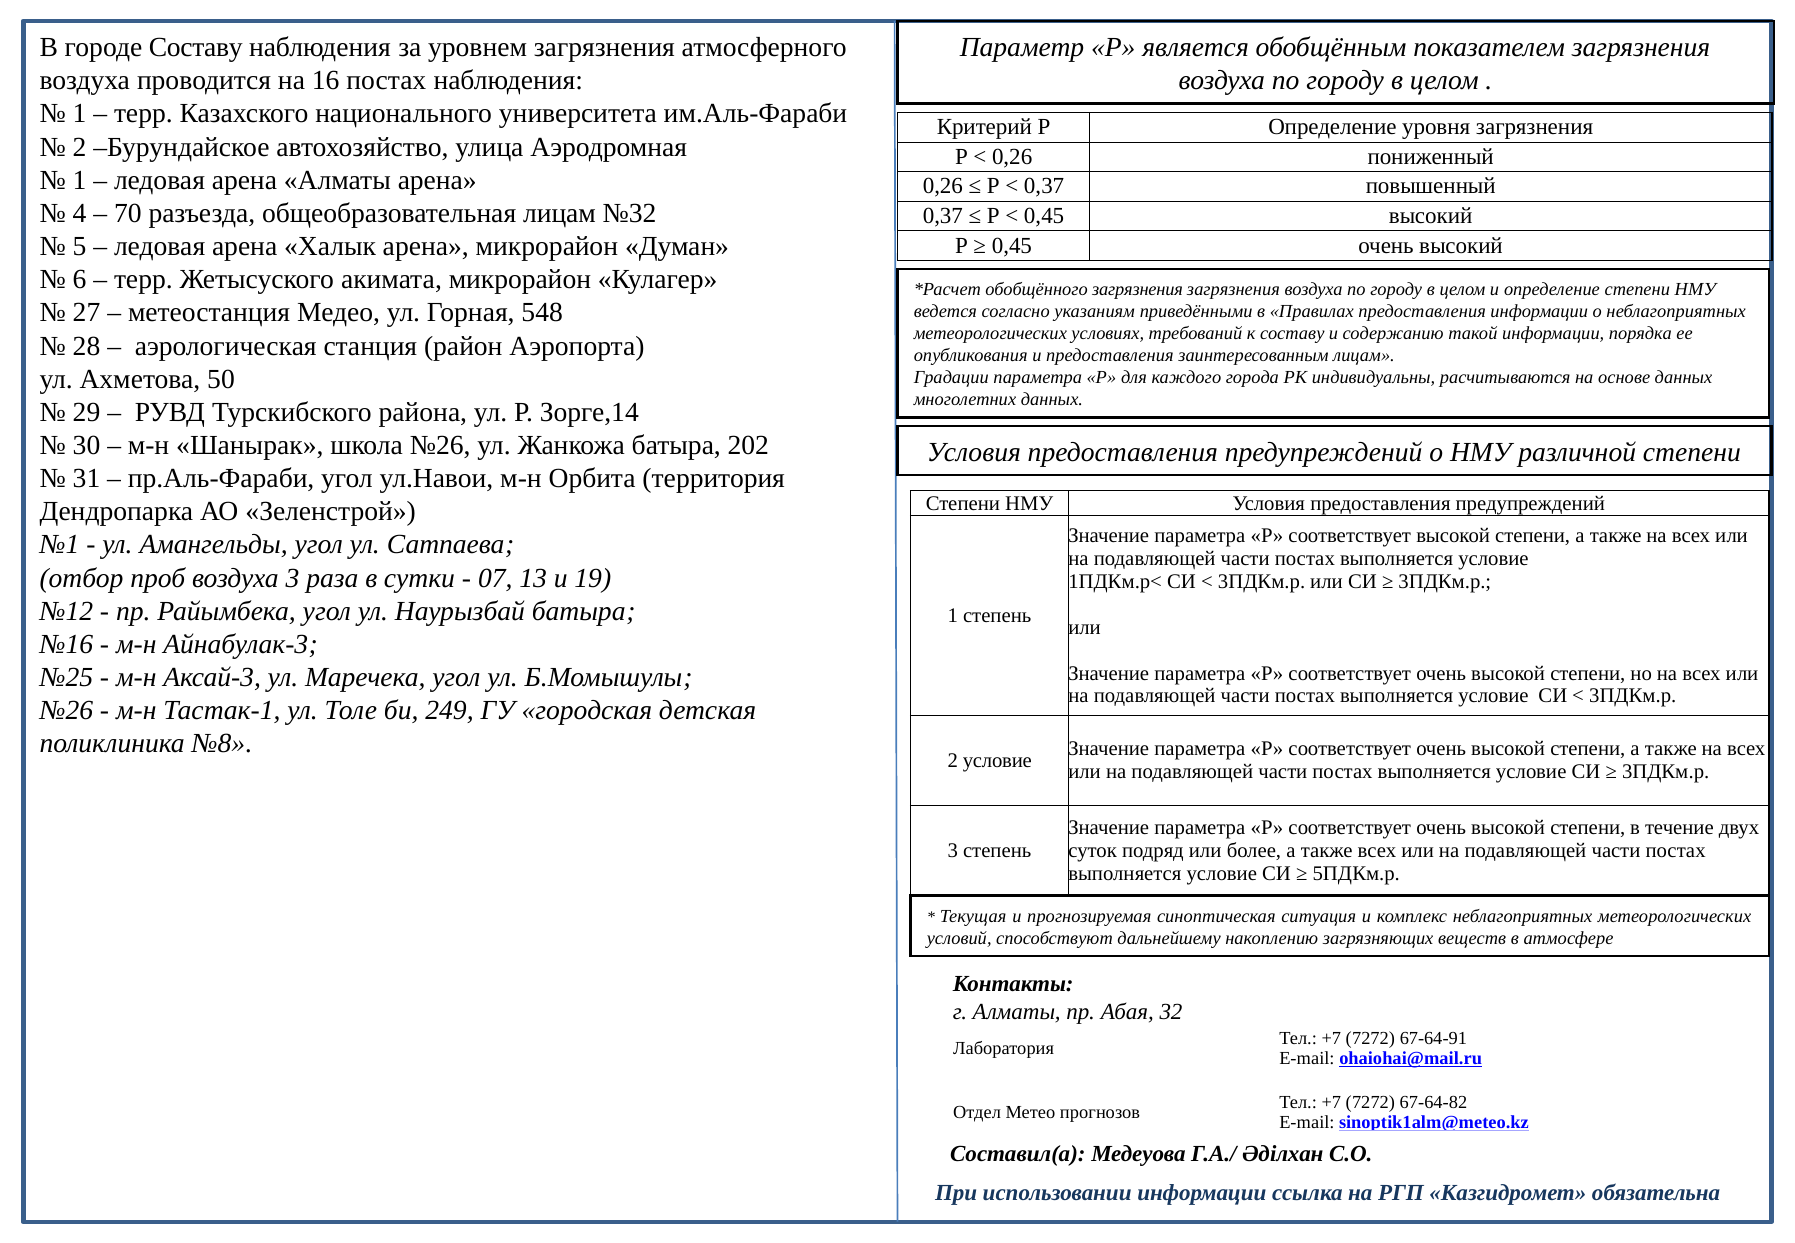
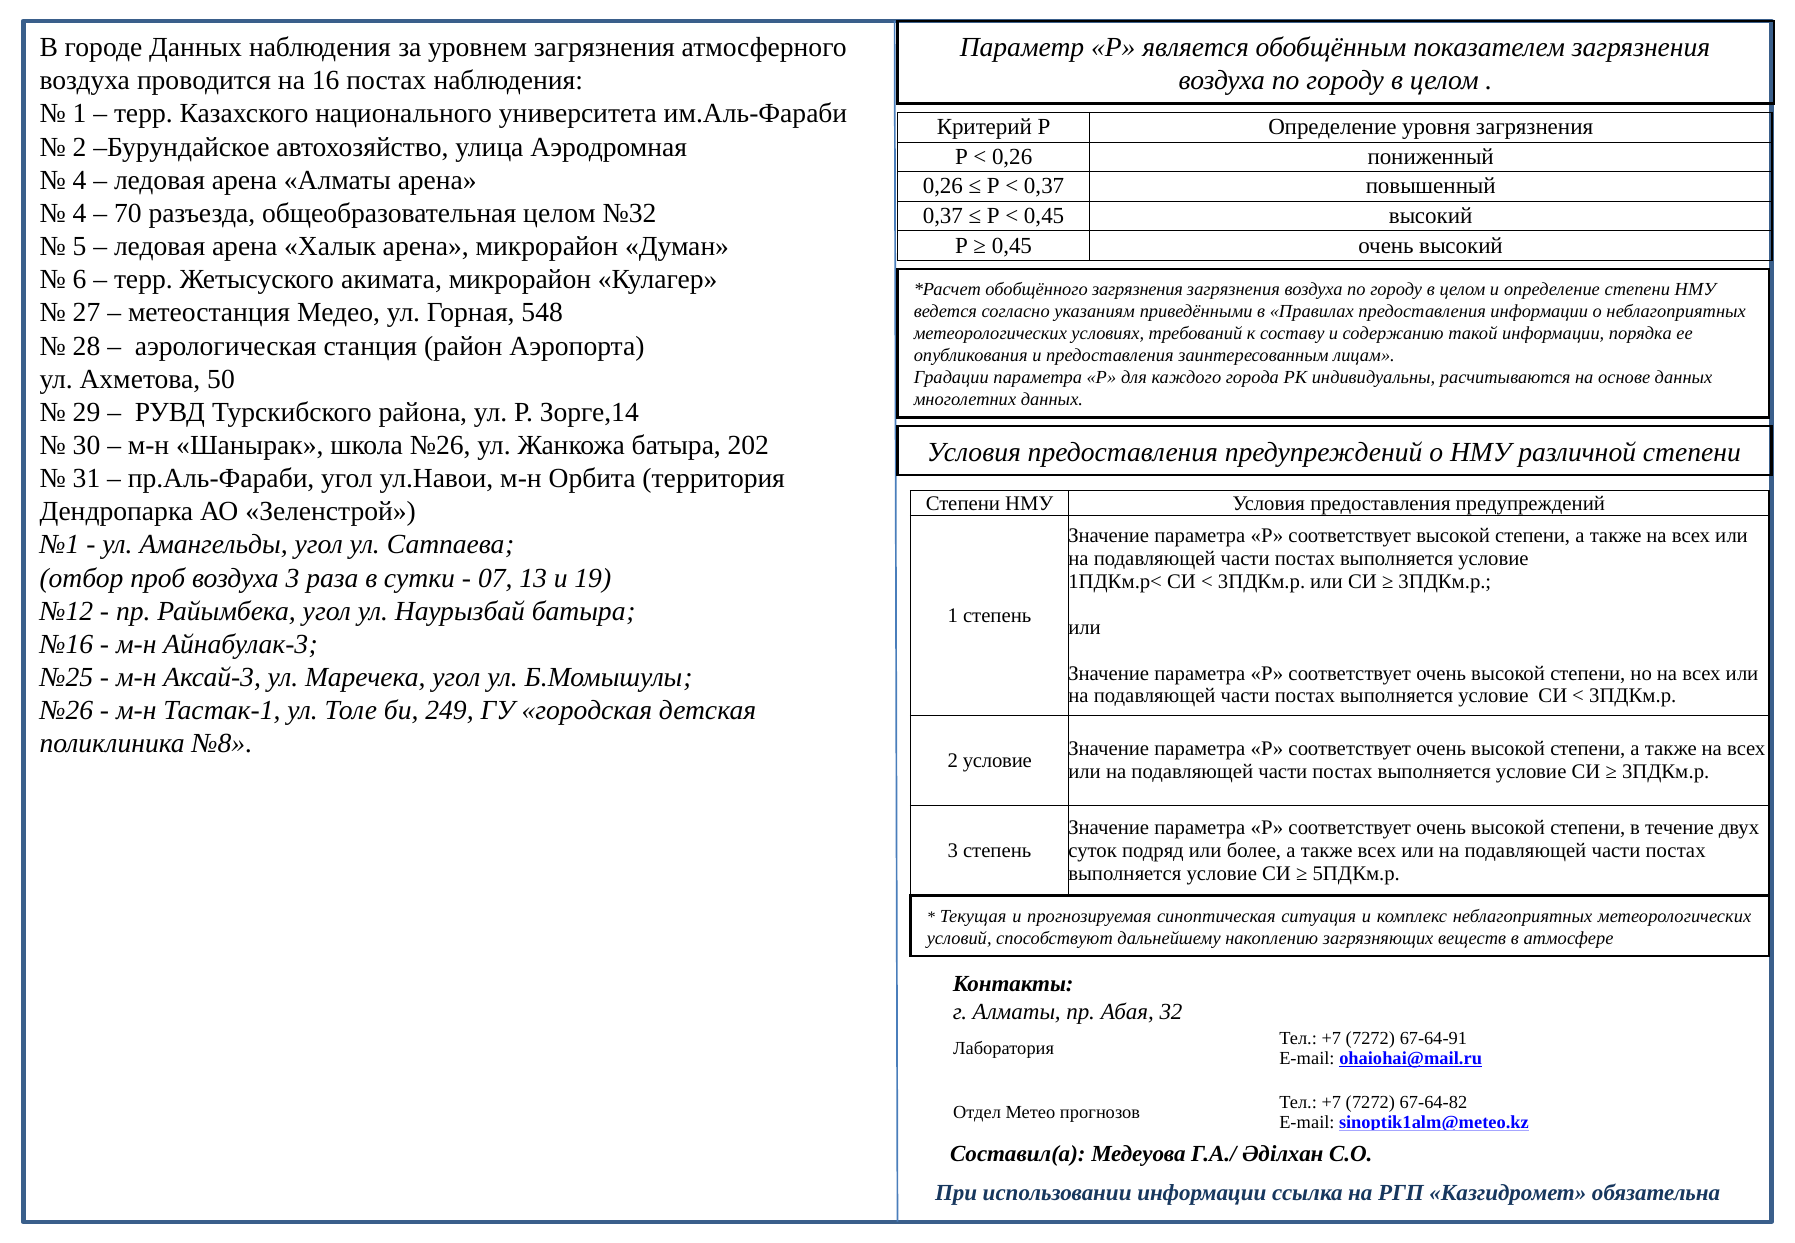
городе Составу: Составу -> Данных
1 at (80, 180): 1 -> 4
общеобразовательная лицам: лицам -> целом
